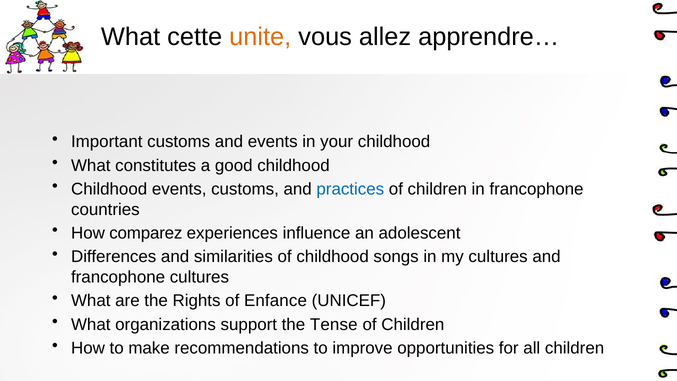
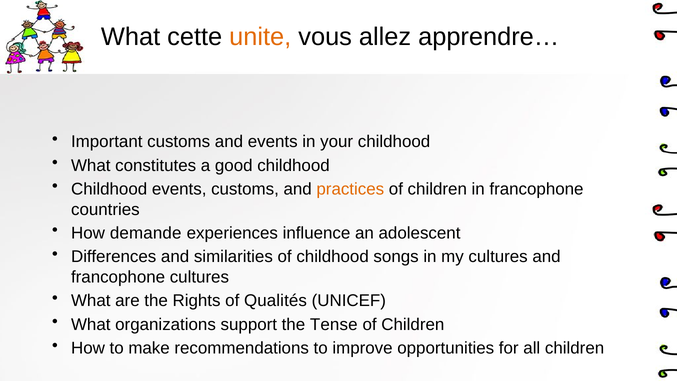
practices colour: blue -> orange
comparez: comparez -> demande
Enfance: Enfance -> Qualités
